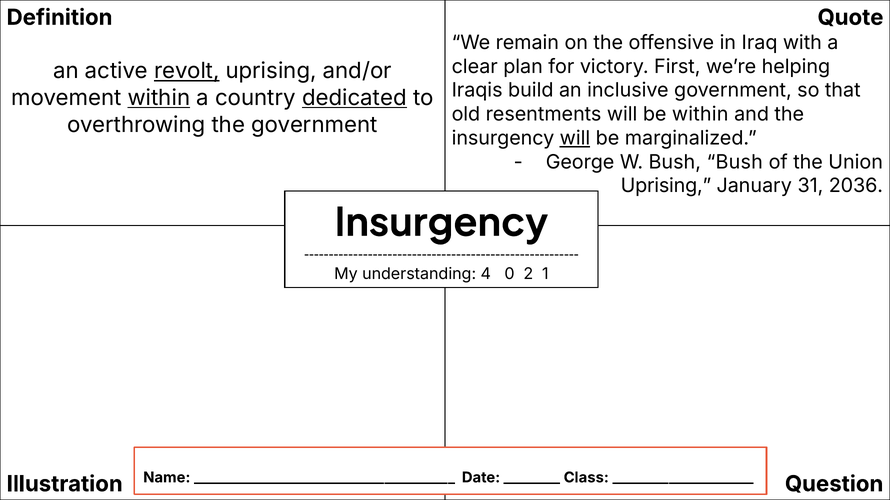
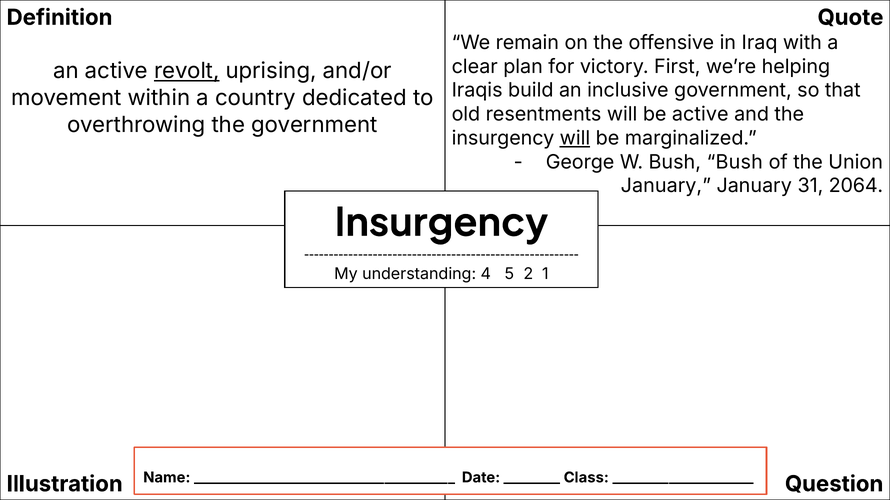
within at (159, 98) underline: present -> none
dedicated underline: present -> none
be within: within -> active
Uprising at (666, 186): Uprising -> January
2036: 2036 -> 2064
0: 0 -> 5
